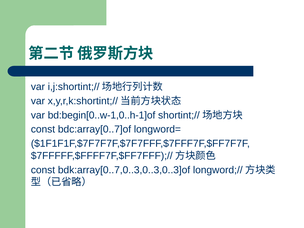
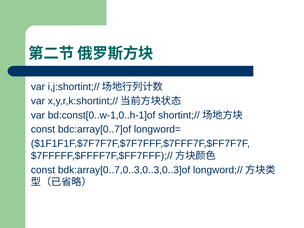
bd:begin[0..w-1,0..h-1]of: bd:begin[0..w-1,0..h-1]of -> bd:const[0..w-1,0..h-1]of
